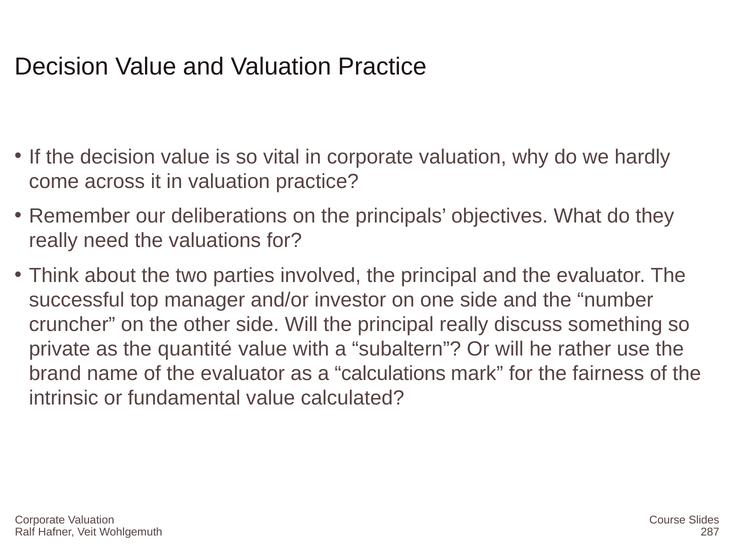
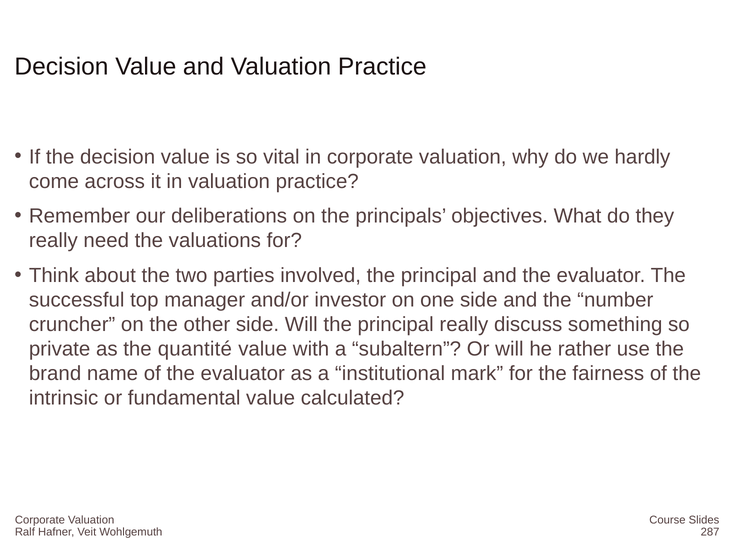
calculations: calculations -> institutional
